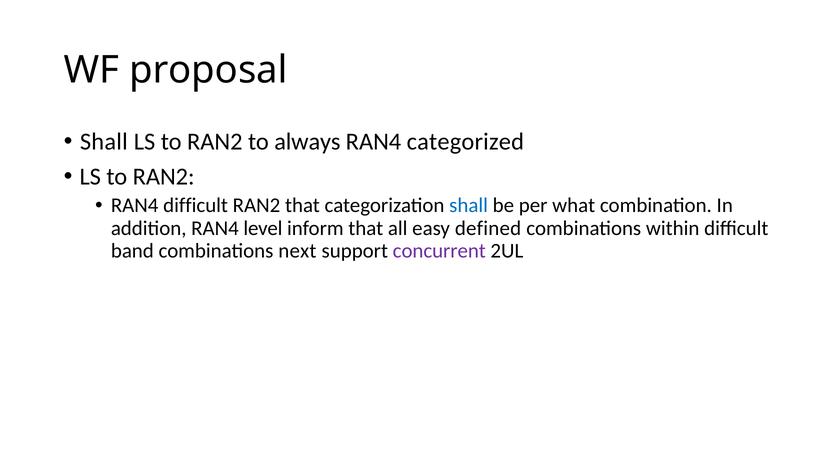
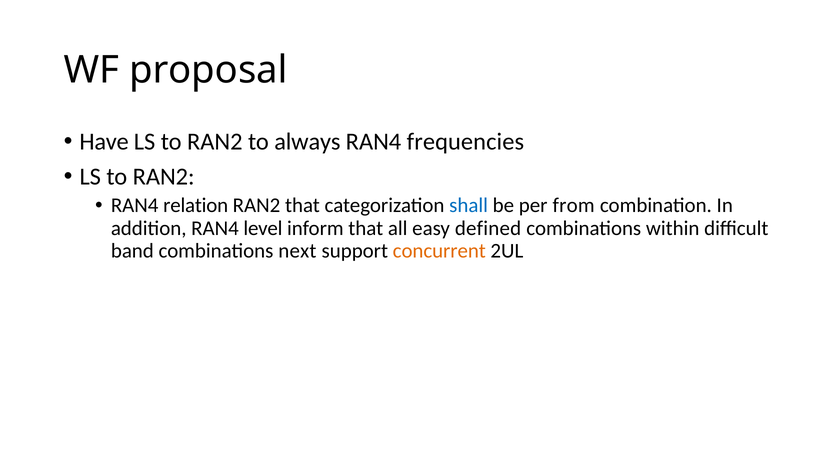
Shall at (104, 142): Shall -> Have
categorized: categorized -> frequencies
RAN4 difficult: difficult -> relation
what: what -> from
concurrent colour: purple -> orange
